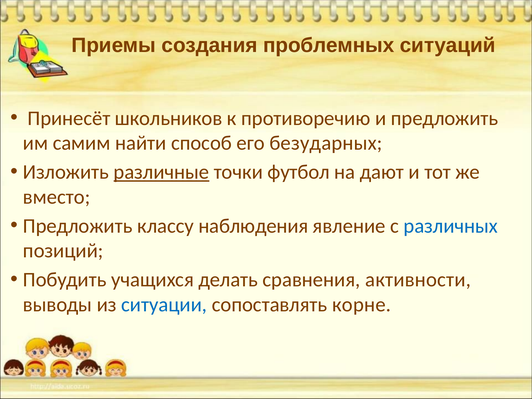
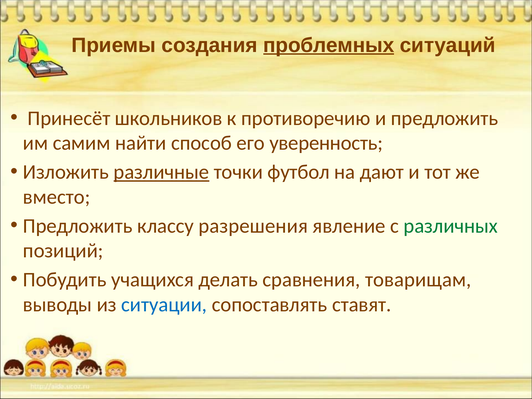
проблемных underline: none -> present
безударных: безударных -> уверенность
наблюдения: наблюдения -> разрешения
различных colour: blue -> green
активности: активности -> товарищам
корне: корне -> ставят
